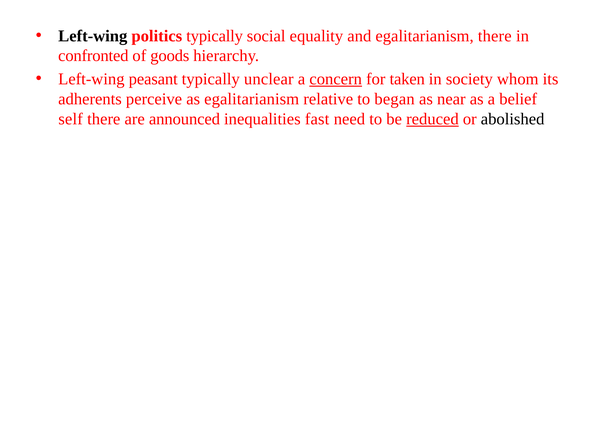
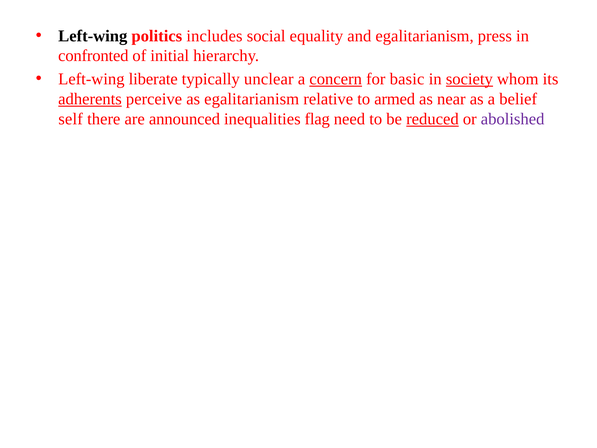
politics typically: typically -> includes
egalitarianism there: there -> press
goods: goods -> initial
peasant: peasant -> liberate
taken: taken -> basic
society underline: none -> present
adherents underline: none -> present
began: began -> armed
fast: fast -> flag
abolished colour: black -> purple
